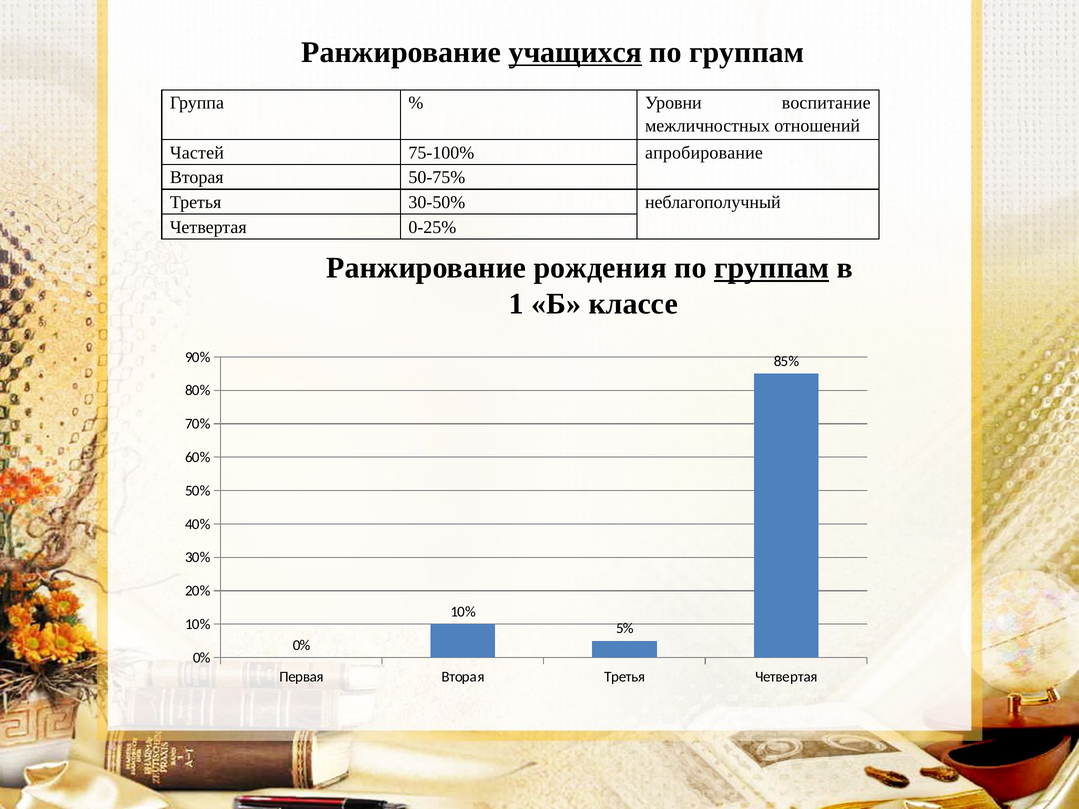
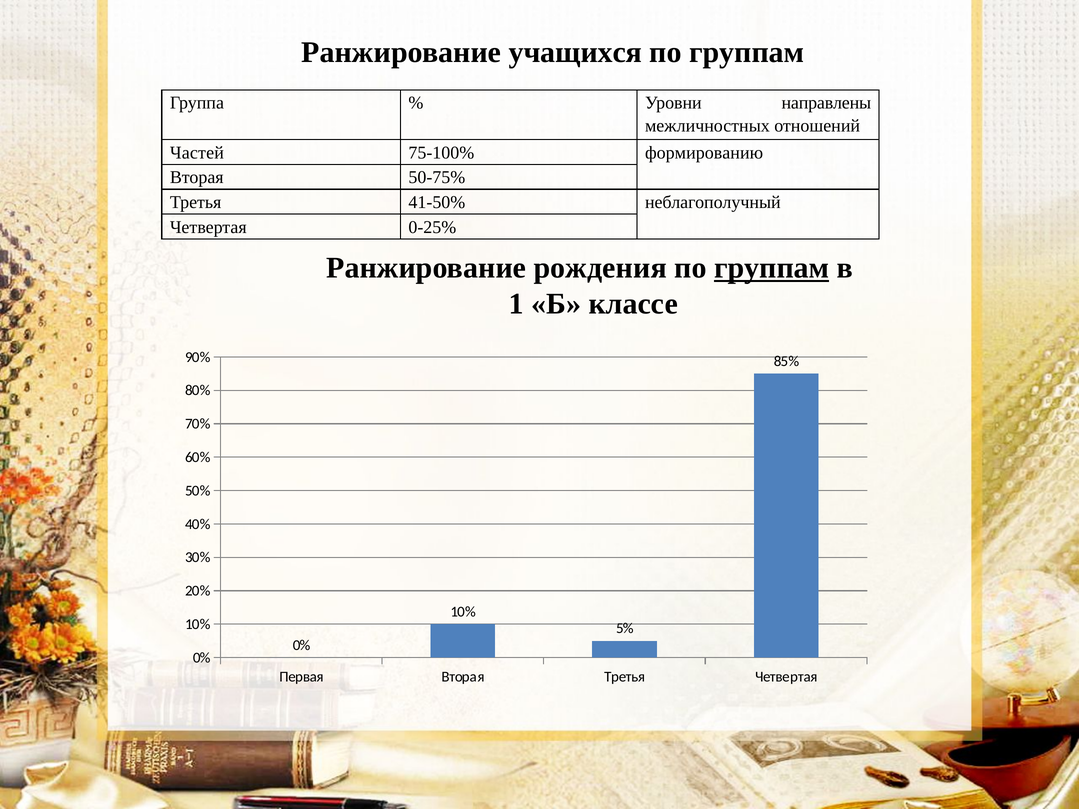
учащихся underline: present -> none
воспитание: воспитание -> направлены
апробирование: апробирование -> формированию
30-50%: 30-50% -> 41-50%
